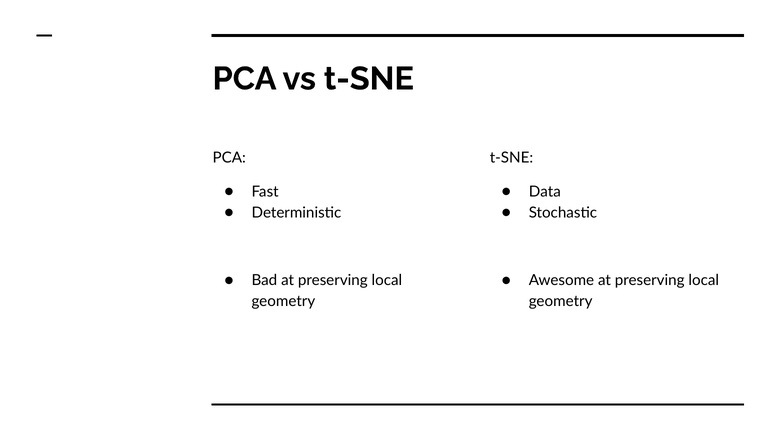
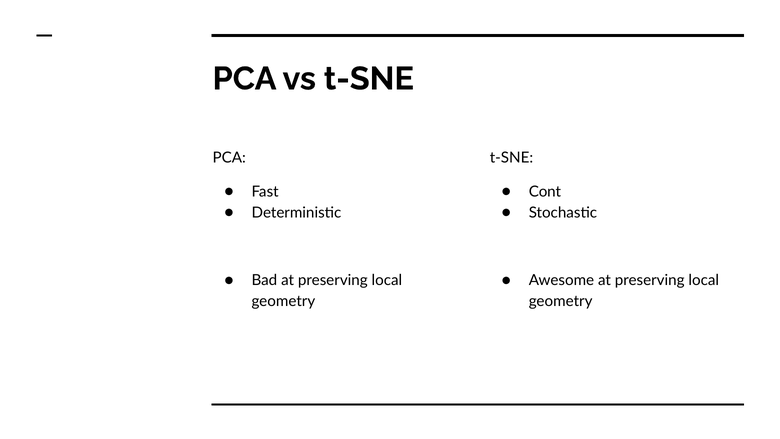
Data: Data -> Cont
